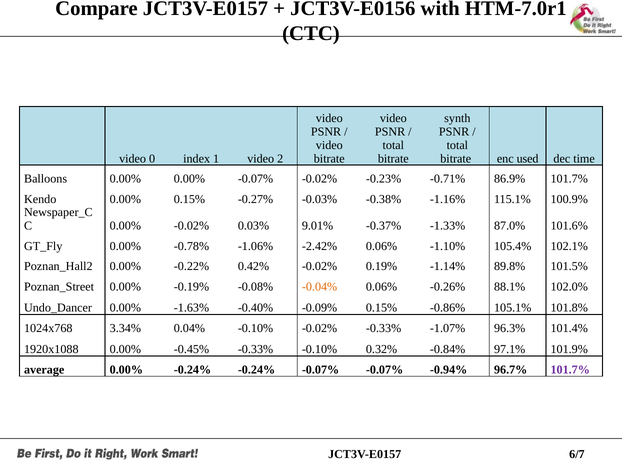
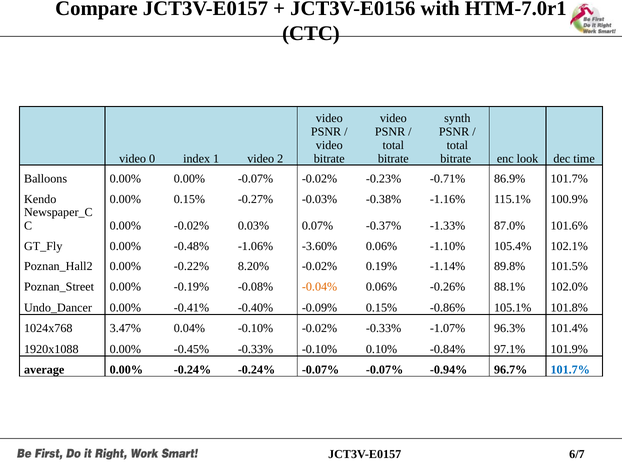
used: used -> look
9.01%: 9.01% -> 0.07%
-0.78%: -0.78% -> -0.48%
-2.42%: -2.42% -> -3.60%
0.42%: 0.42% -> 8.20%
-1.63%: -1.63% -> -0.41%
3.34%: 3.34% -> 3.47%
0.32%: 0.32% -> 0.10%
101.7% at (570, 370) colour: purple -> blue
